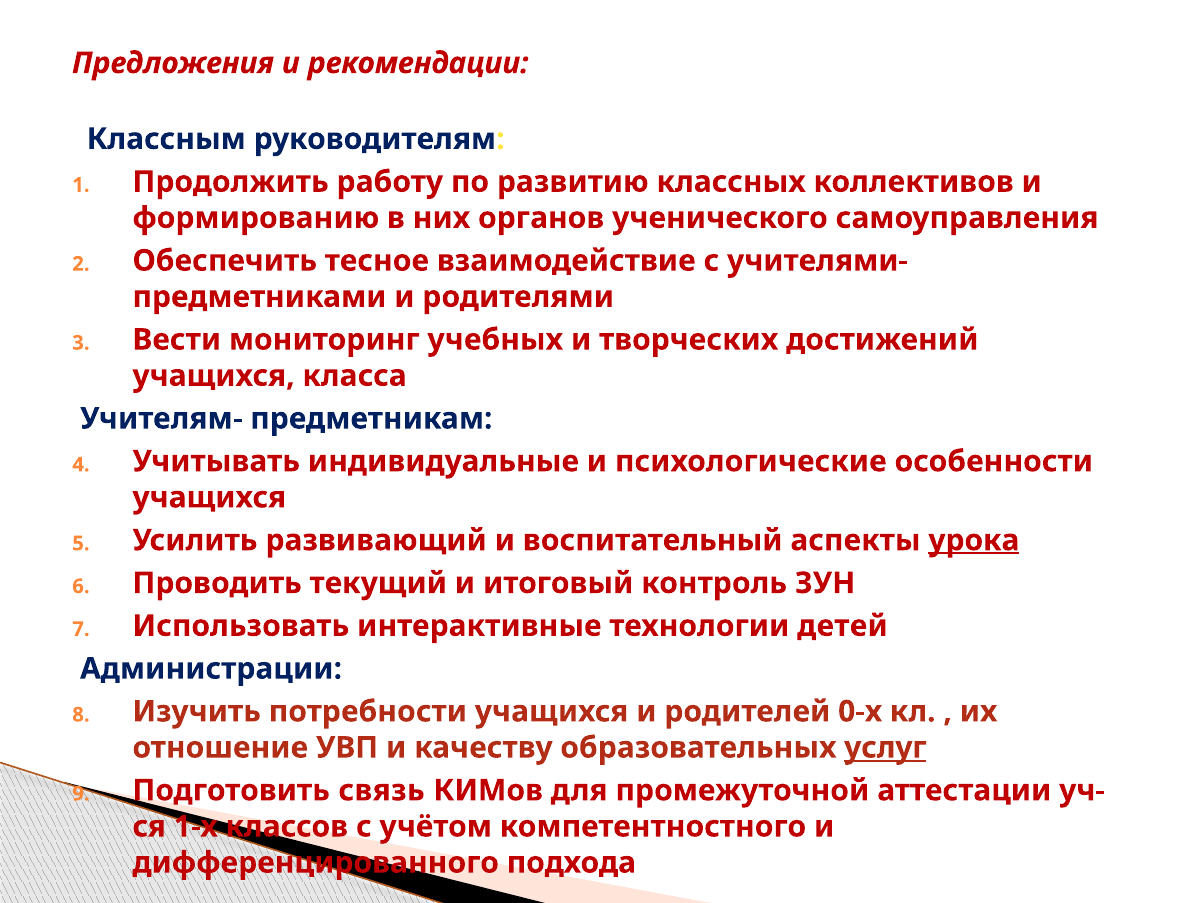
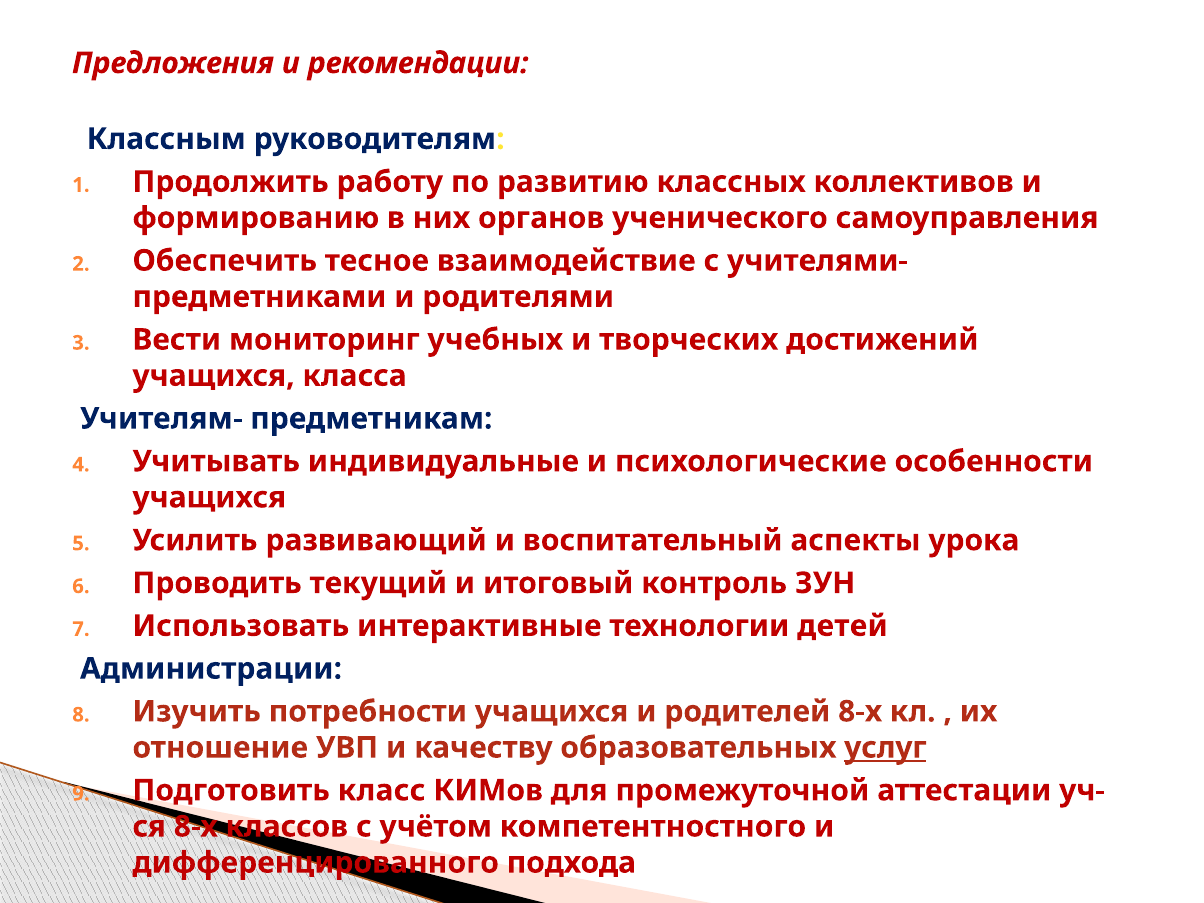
урока underline: present -> none
родителей 0-х: 0-х -> 8-х
связь: связь -> класс
1-х at (196, 827): 1-х -> 8-х
